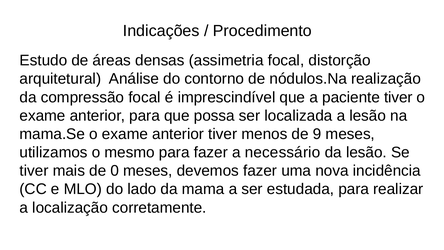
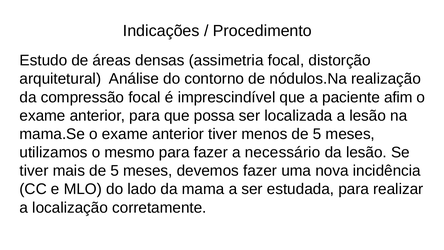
paciente tiver: tiver -> afim
menos de 9: 9 -> 5
mais de 0: 0 -> 5
